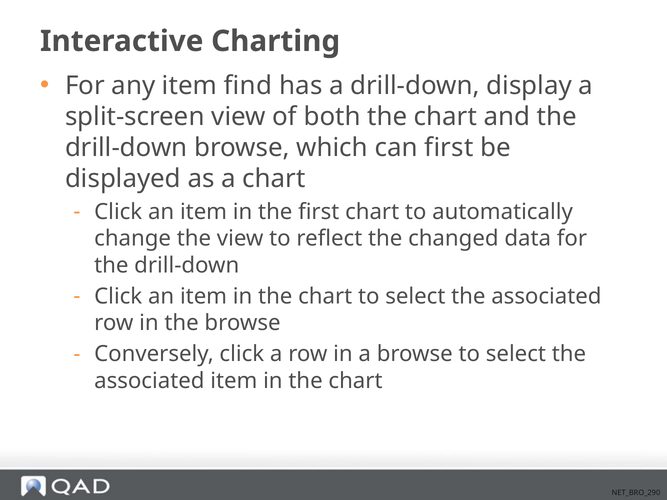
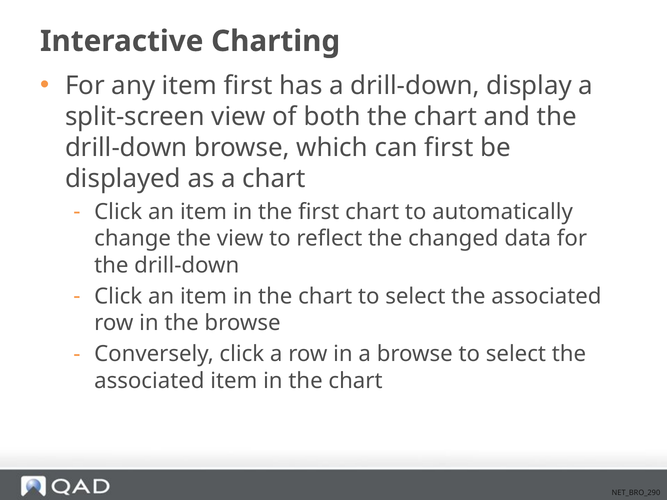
item find: find -> first
